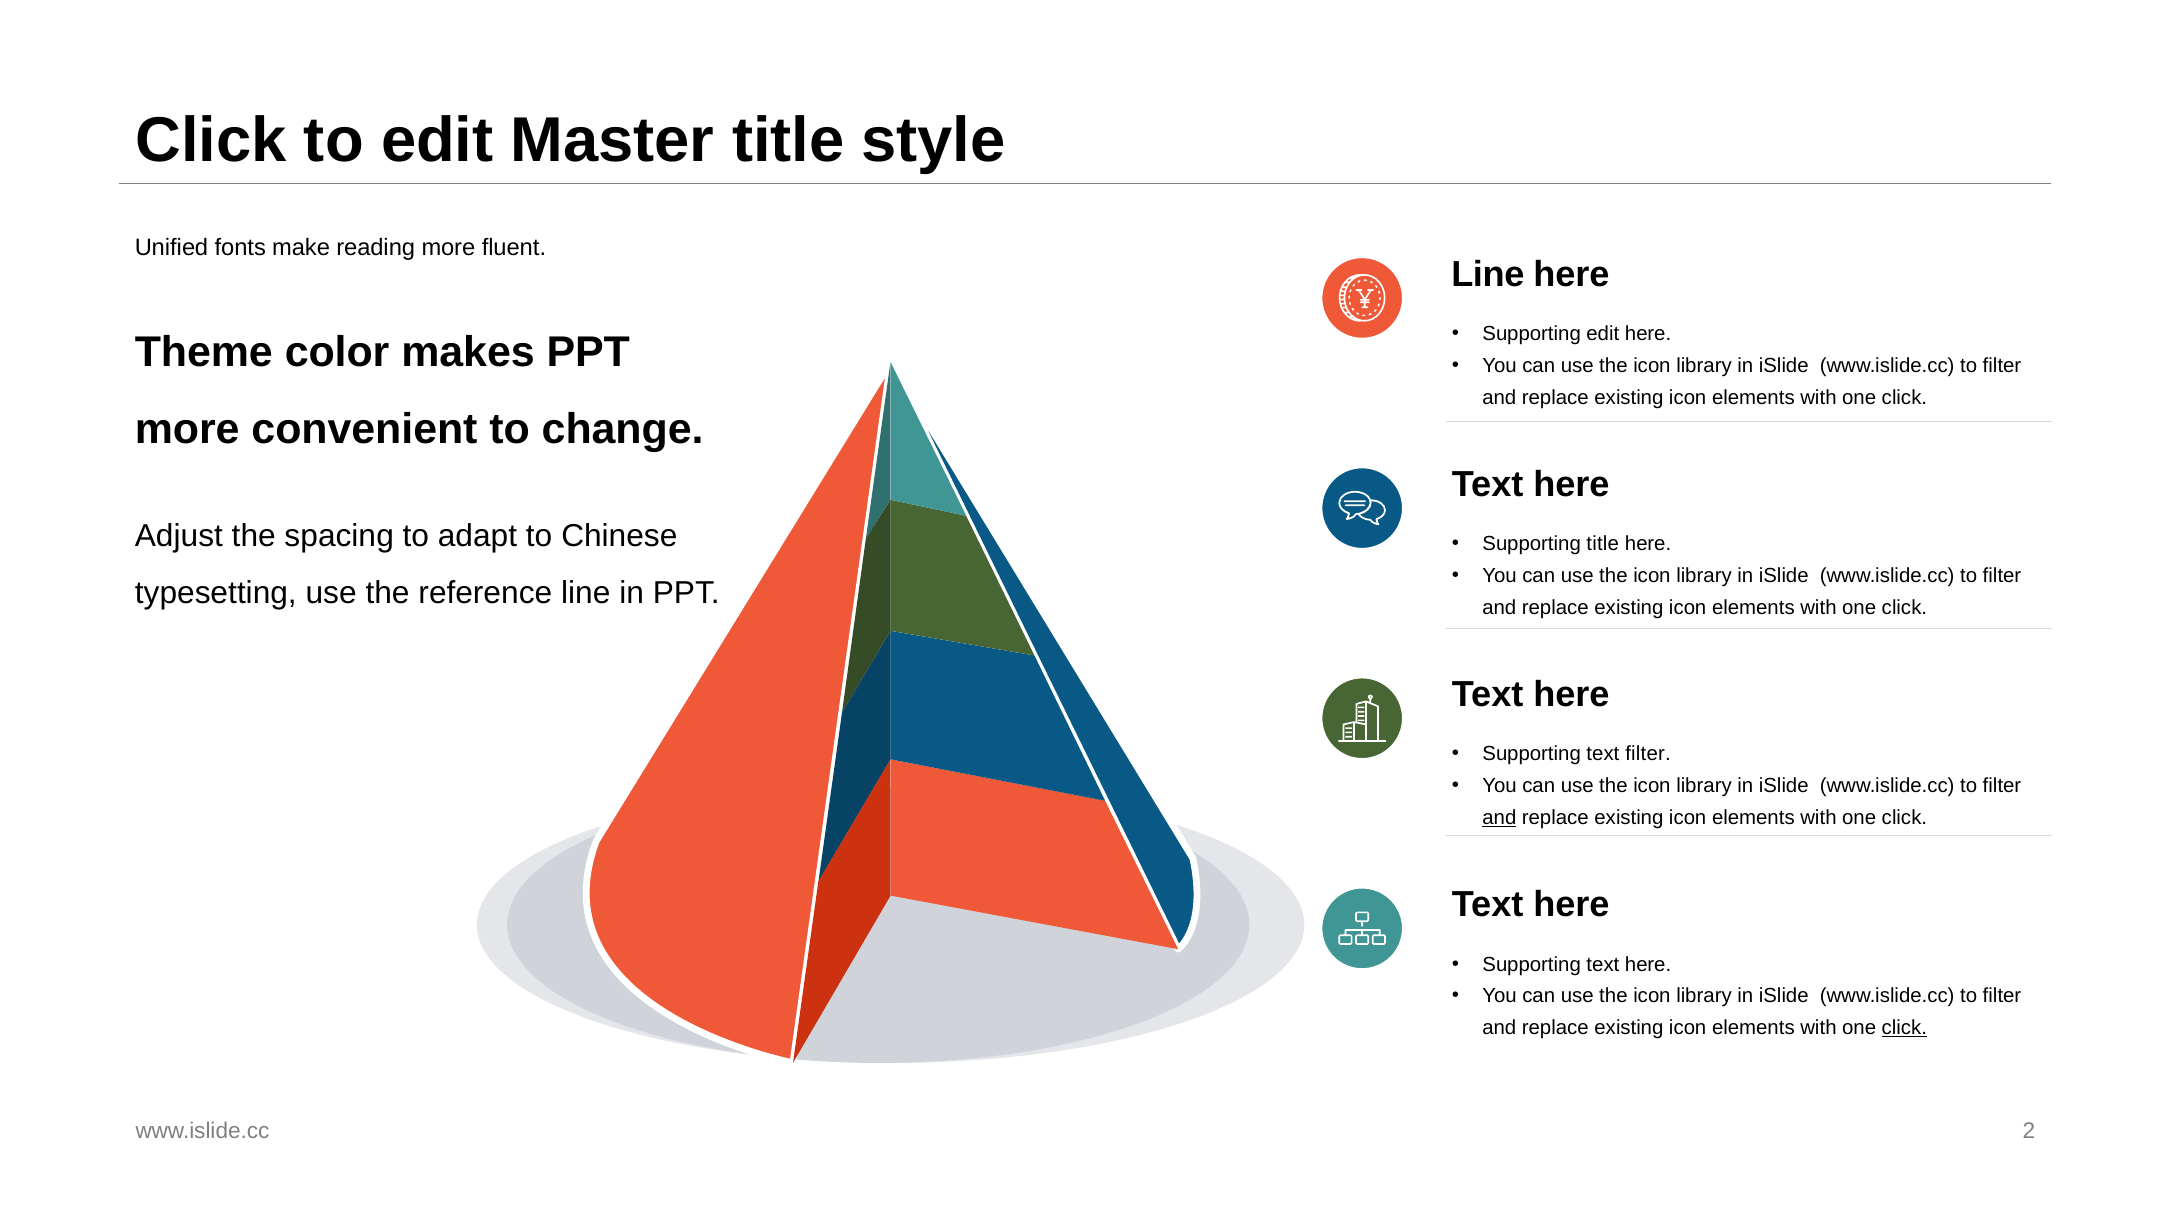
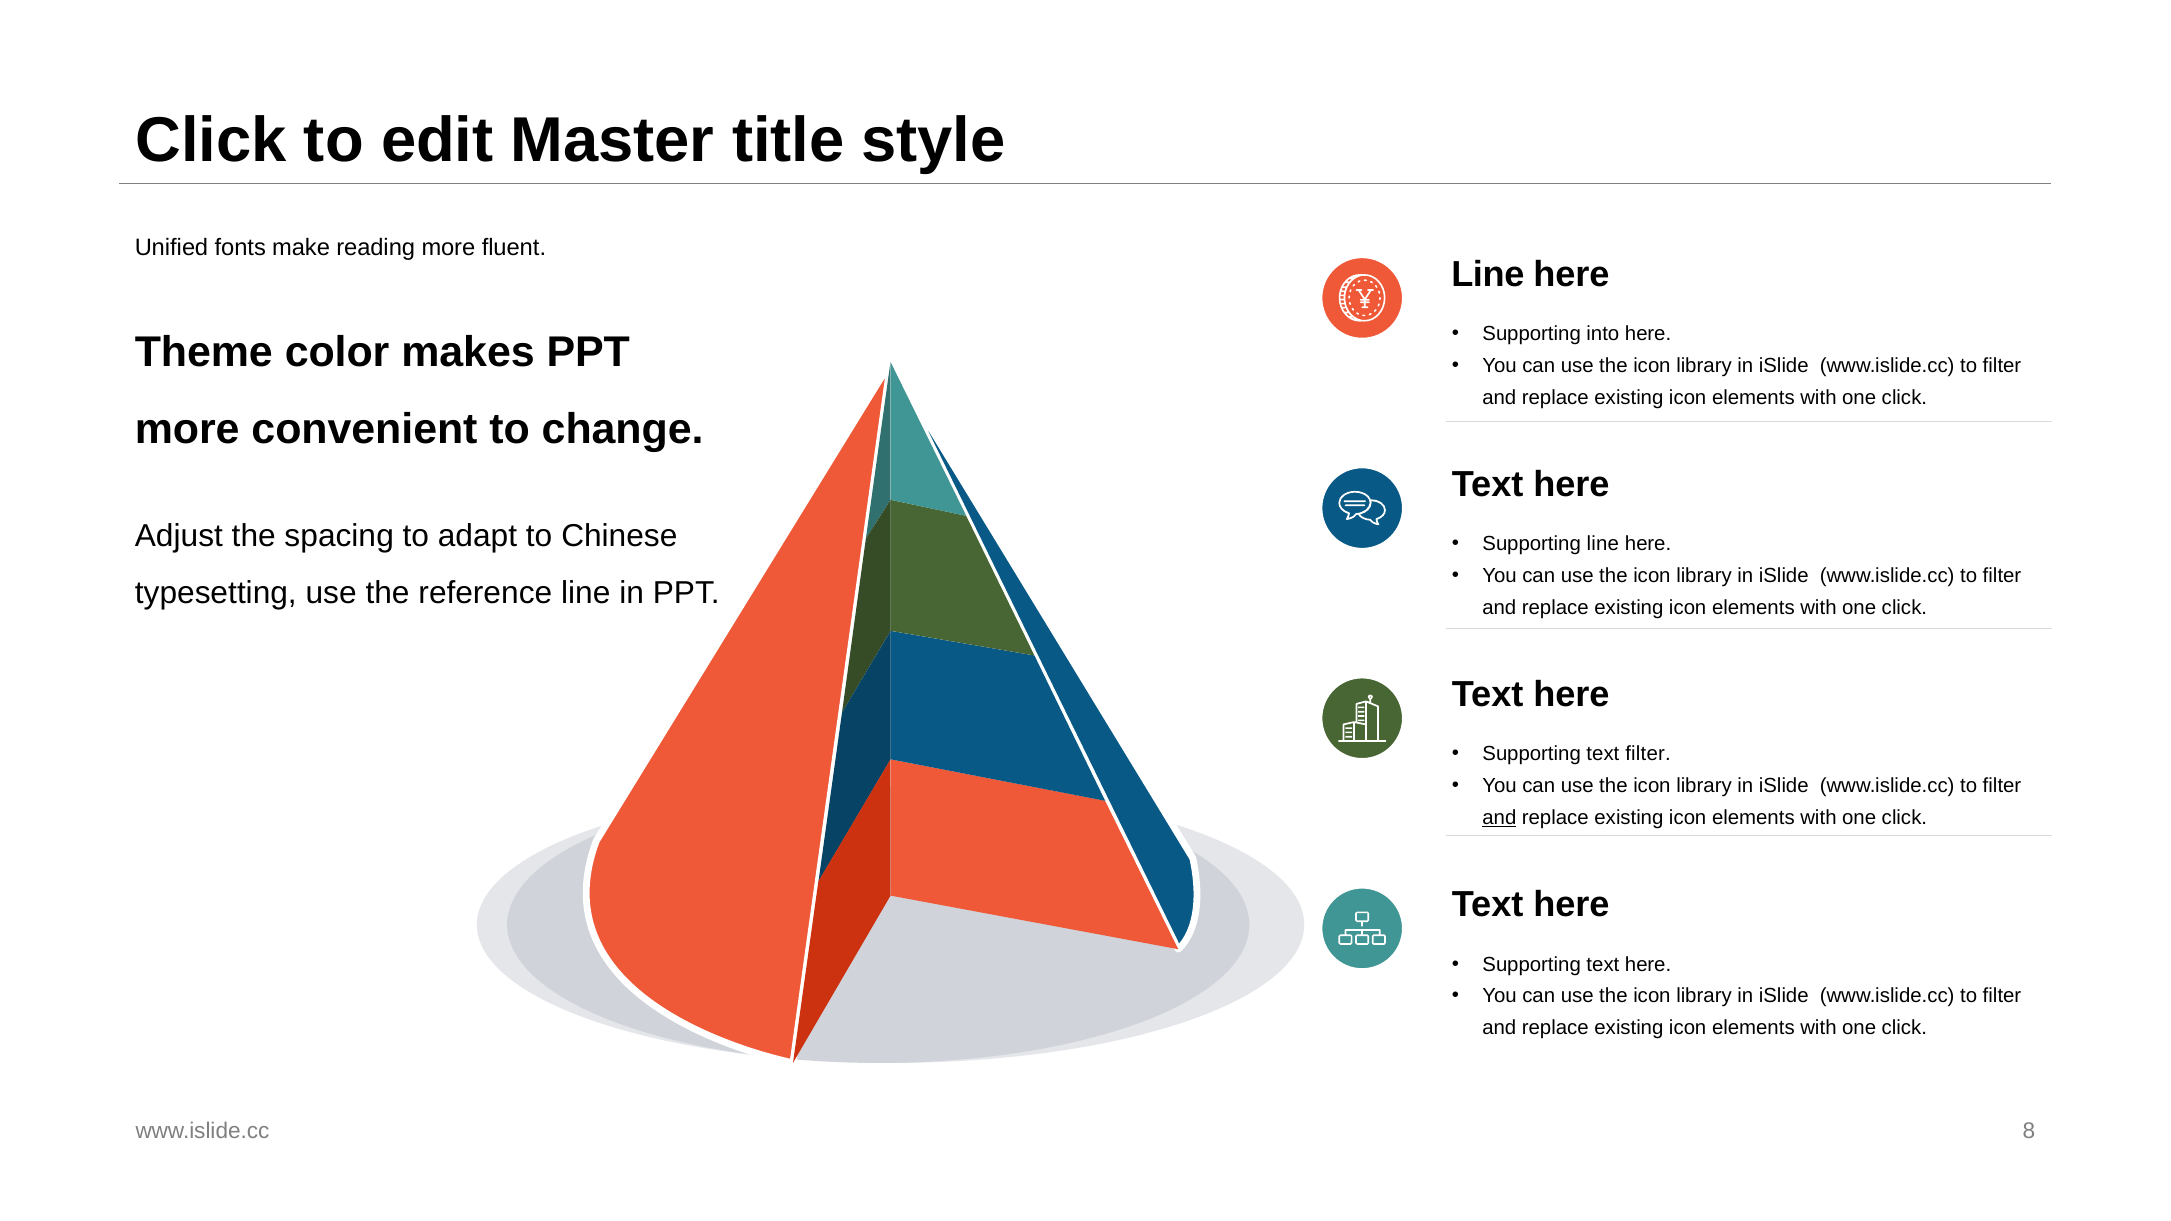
Supporting edit: edit -> into
Supporting title: title -> line
click at (1904, 1028) underline: present -> none
2: 2 -> 8
